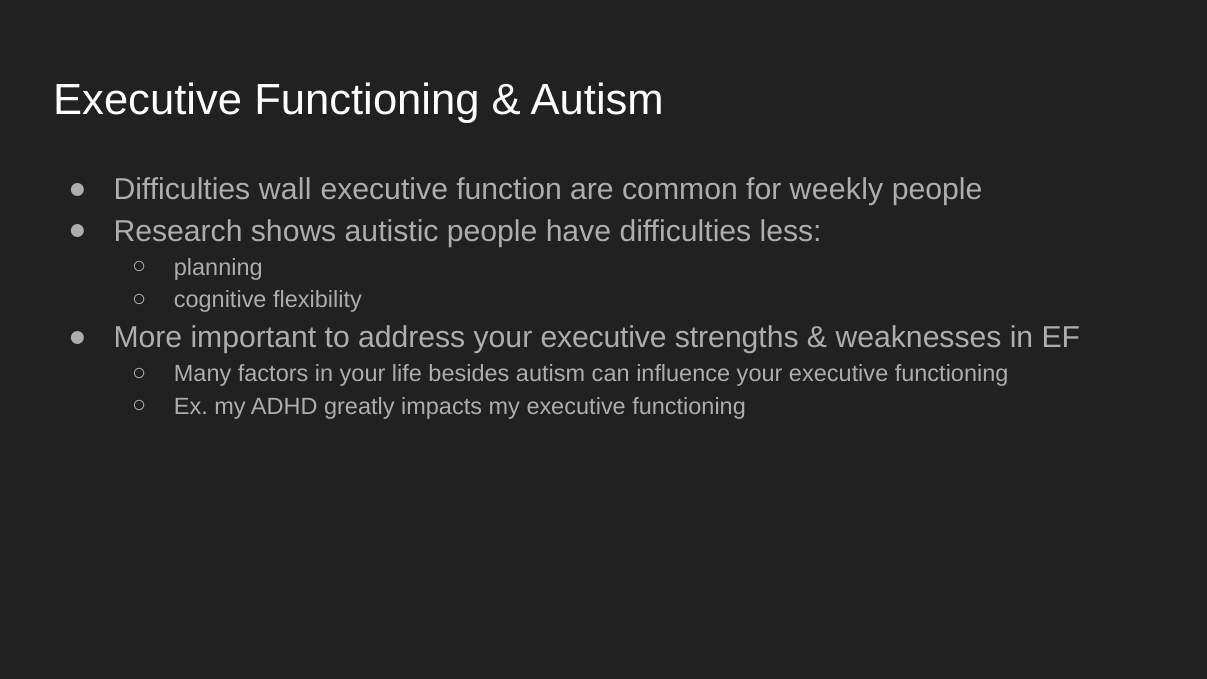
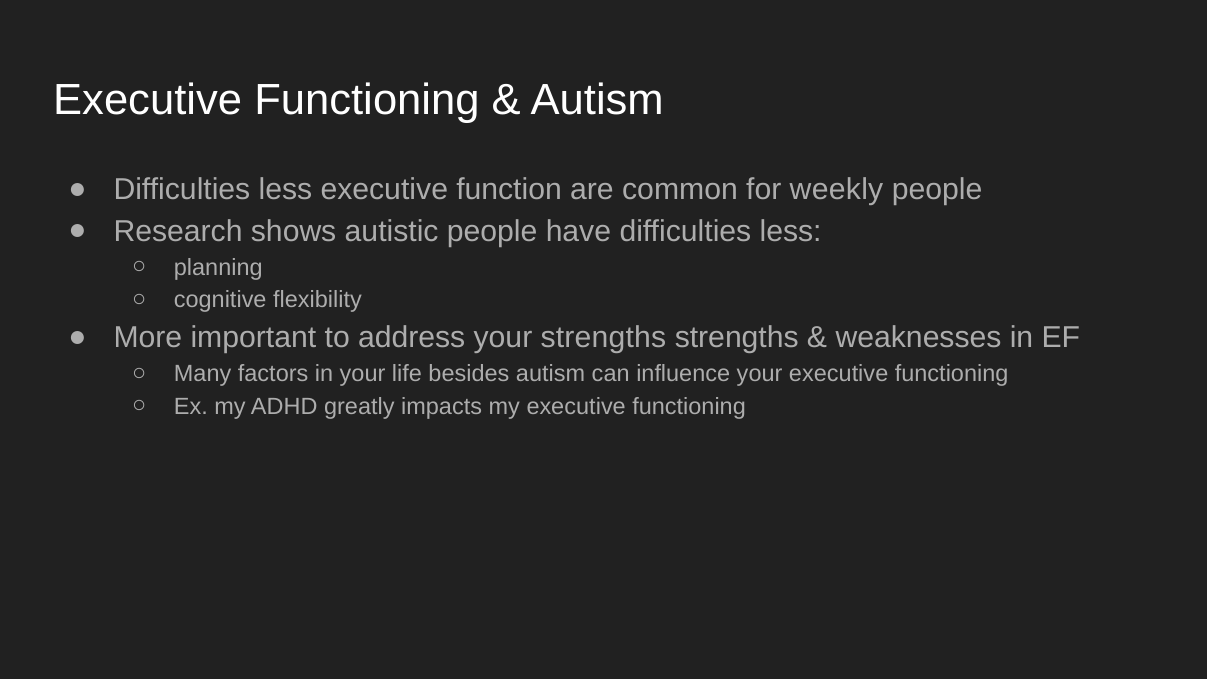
wall at (285, 190): wall -> less
address your executive: executive -> strengths
